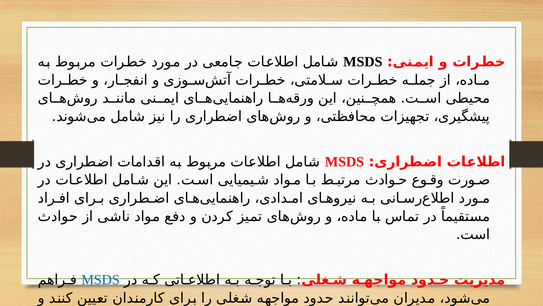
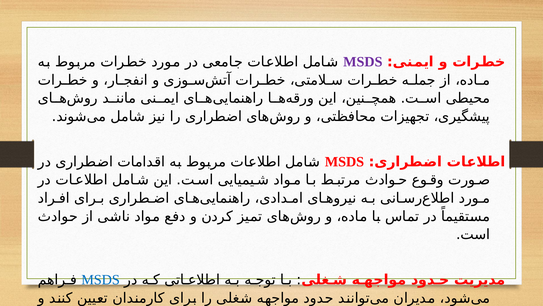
MSDS at (363, 62) colour: black -> purple
